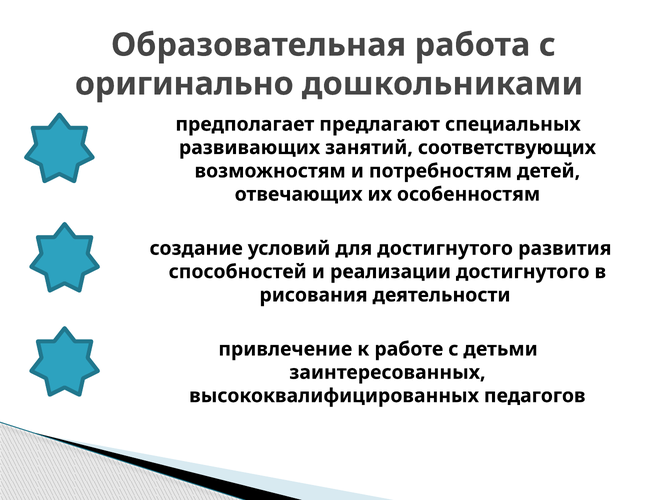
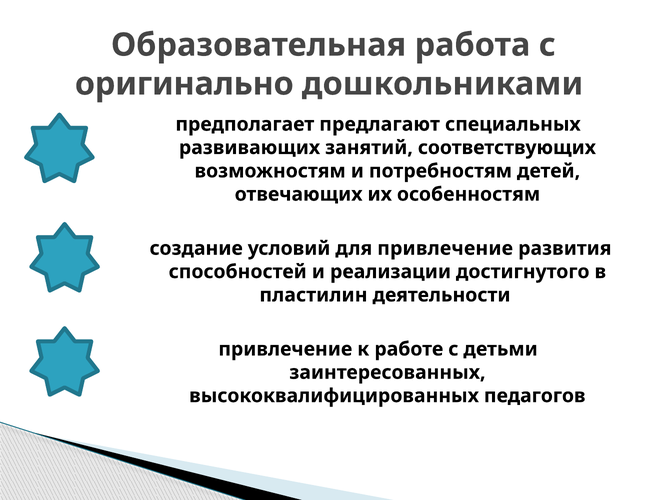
для достигнутого: достигнутого -> привлечение
рисования: рисования -> пластилин
